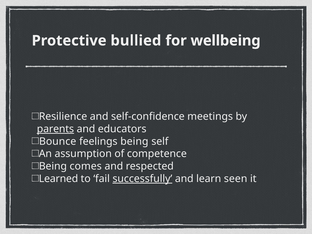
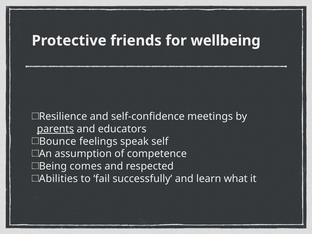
bullied: bullied -> friends
feelings being: being -> speak
Learned: Learned -> Abilities
successfully underline: present -> none
seen: seen -> what
